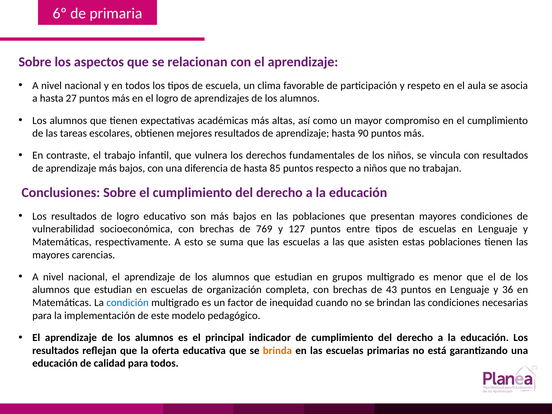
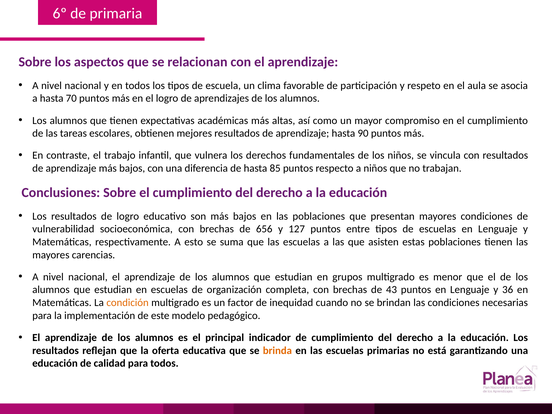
27: 27 -> 70
769: 769 -> 656
condición colour: blue -> orange
